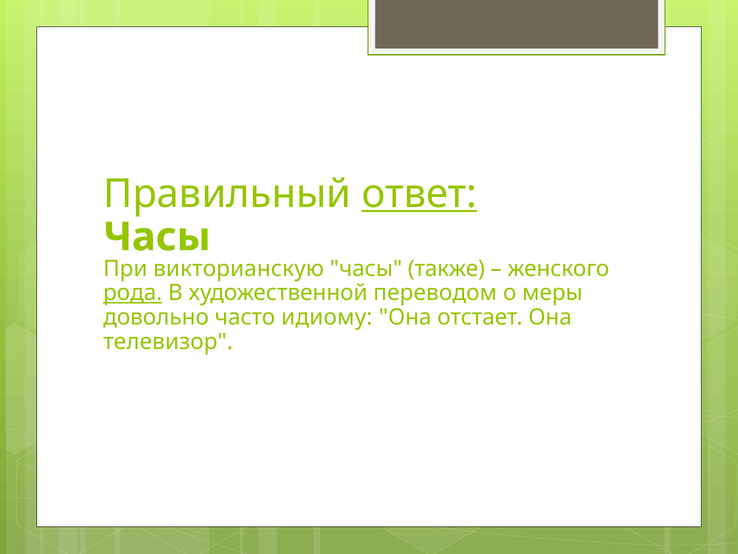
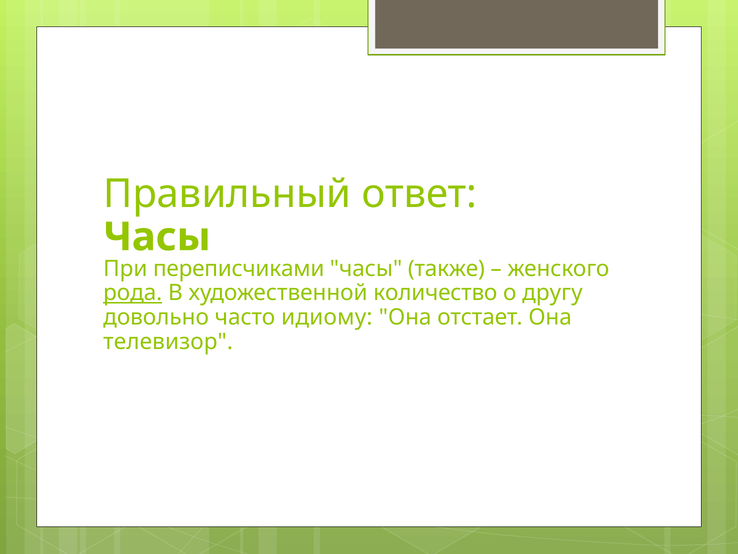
ответ underline: present -> none
викторианскую: викторианскую -> переписчиками
переводом: переводом -> количество
меры: меры -> другу
